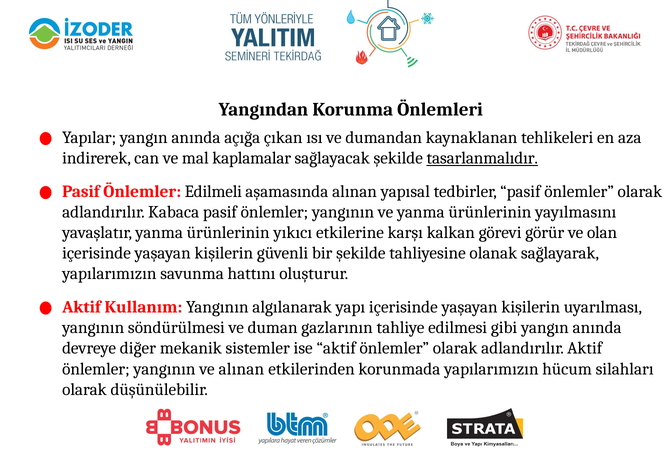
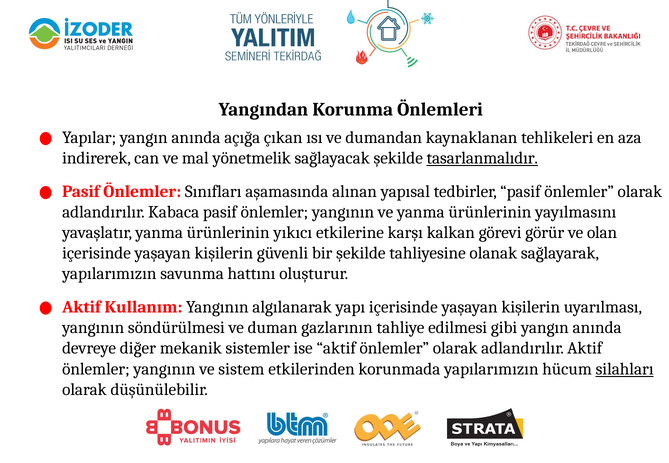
kaplamalar: kaplamalar -> yönetmelik
Edilmeli: Edilmeli -> Sınıfları
ve alınan: alınan -> sistem
silahları underline: none -> present
